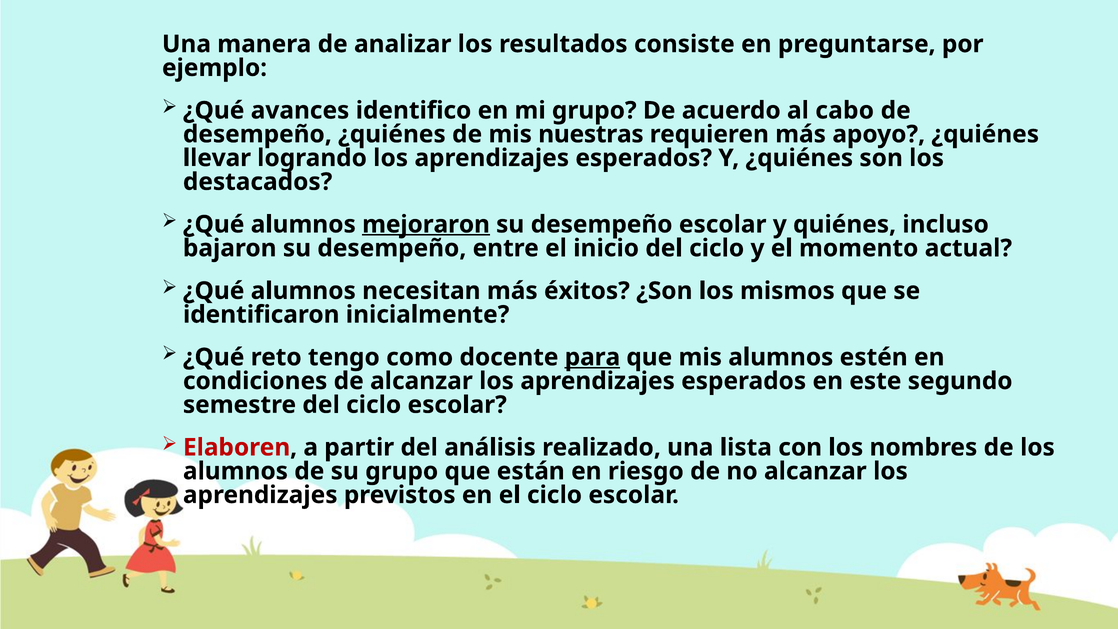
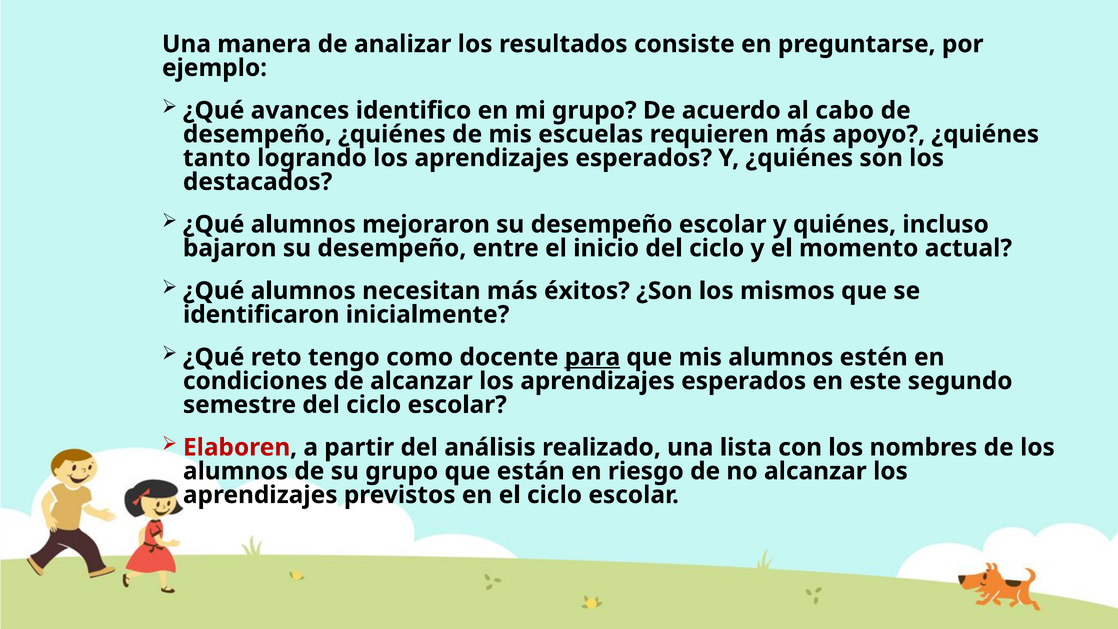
nuestras: nuestras -> escuelas
llevar: llevar -> tanto
mejoraron underline: present -> none
